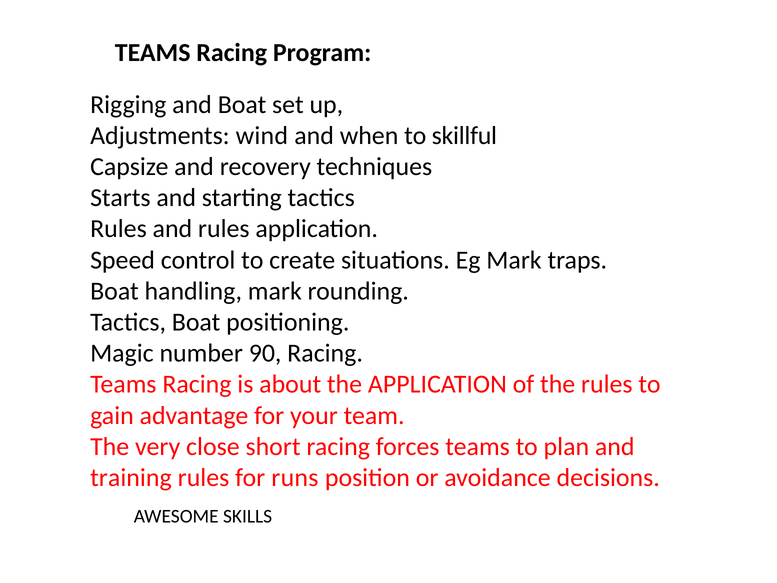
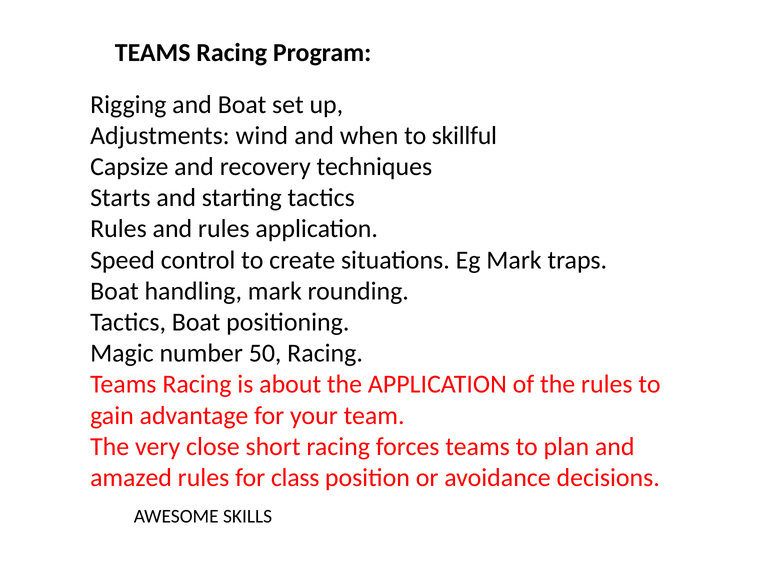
90: 90 -> 50
training: training -> amazed
runs: runs -> class
